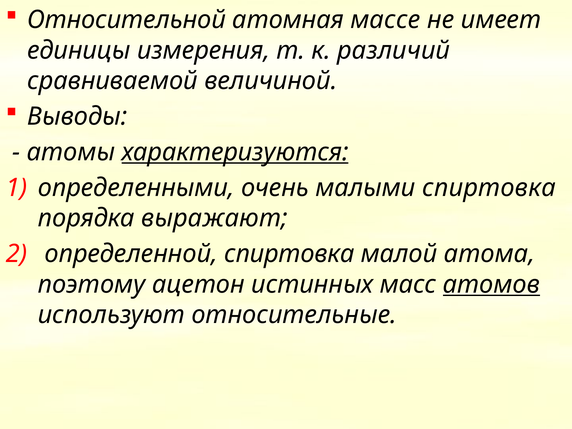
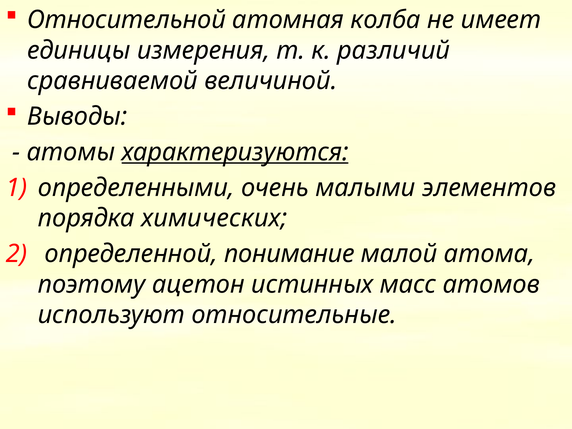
массе: массе -> колба
малыми спиртовка: спиртовка -> элементов
выражают: выражают -> химических
определенной спиртовка: спиртовка -> понимание
атомов underline: present -> none
